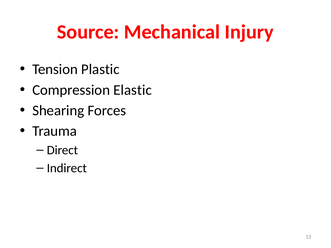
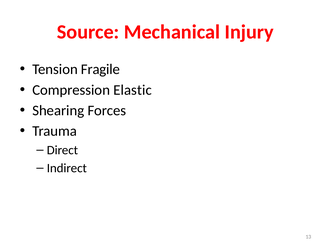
Plastic: Plastic -> Fragile
